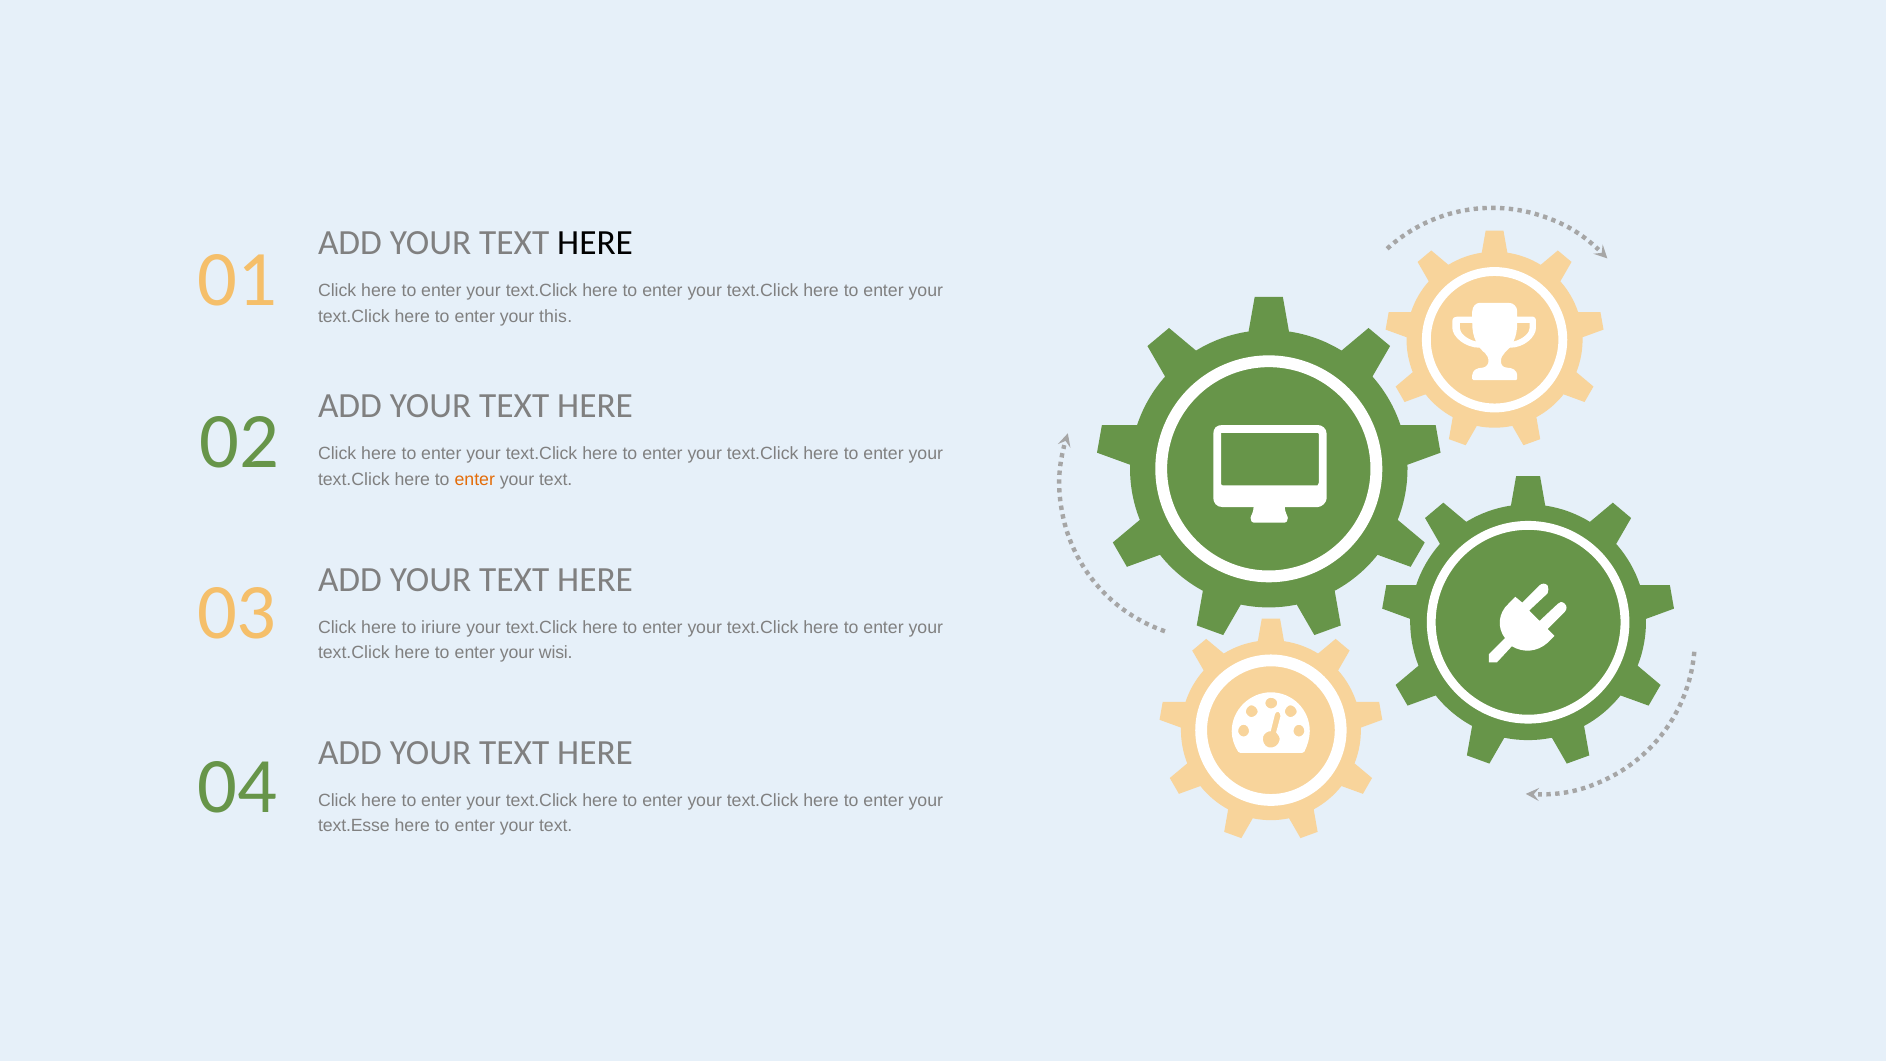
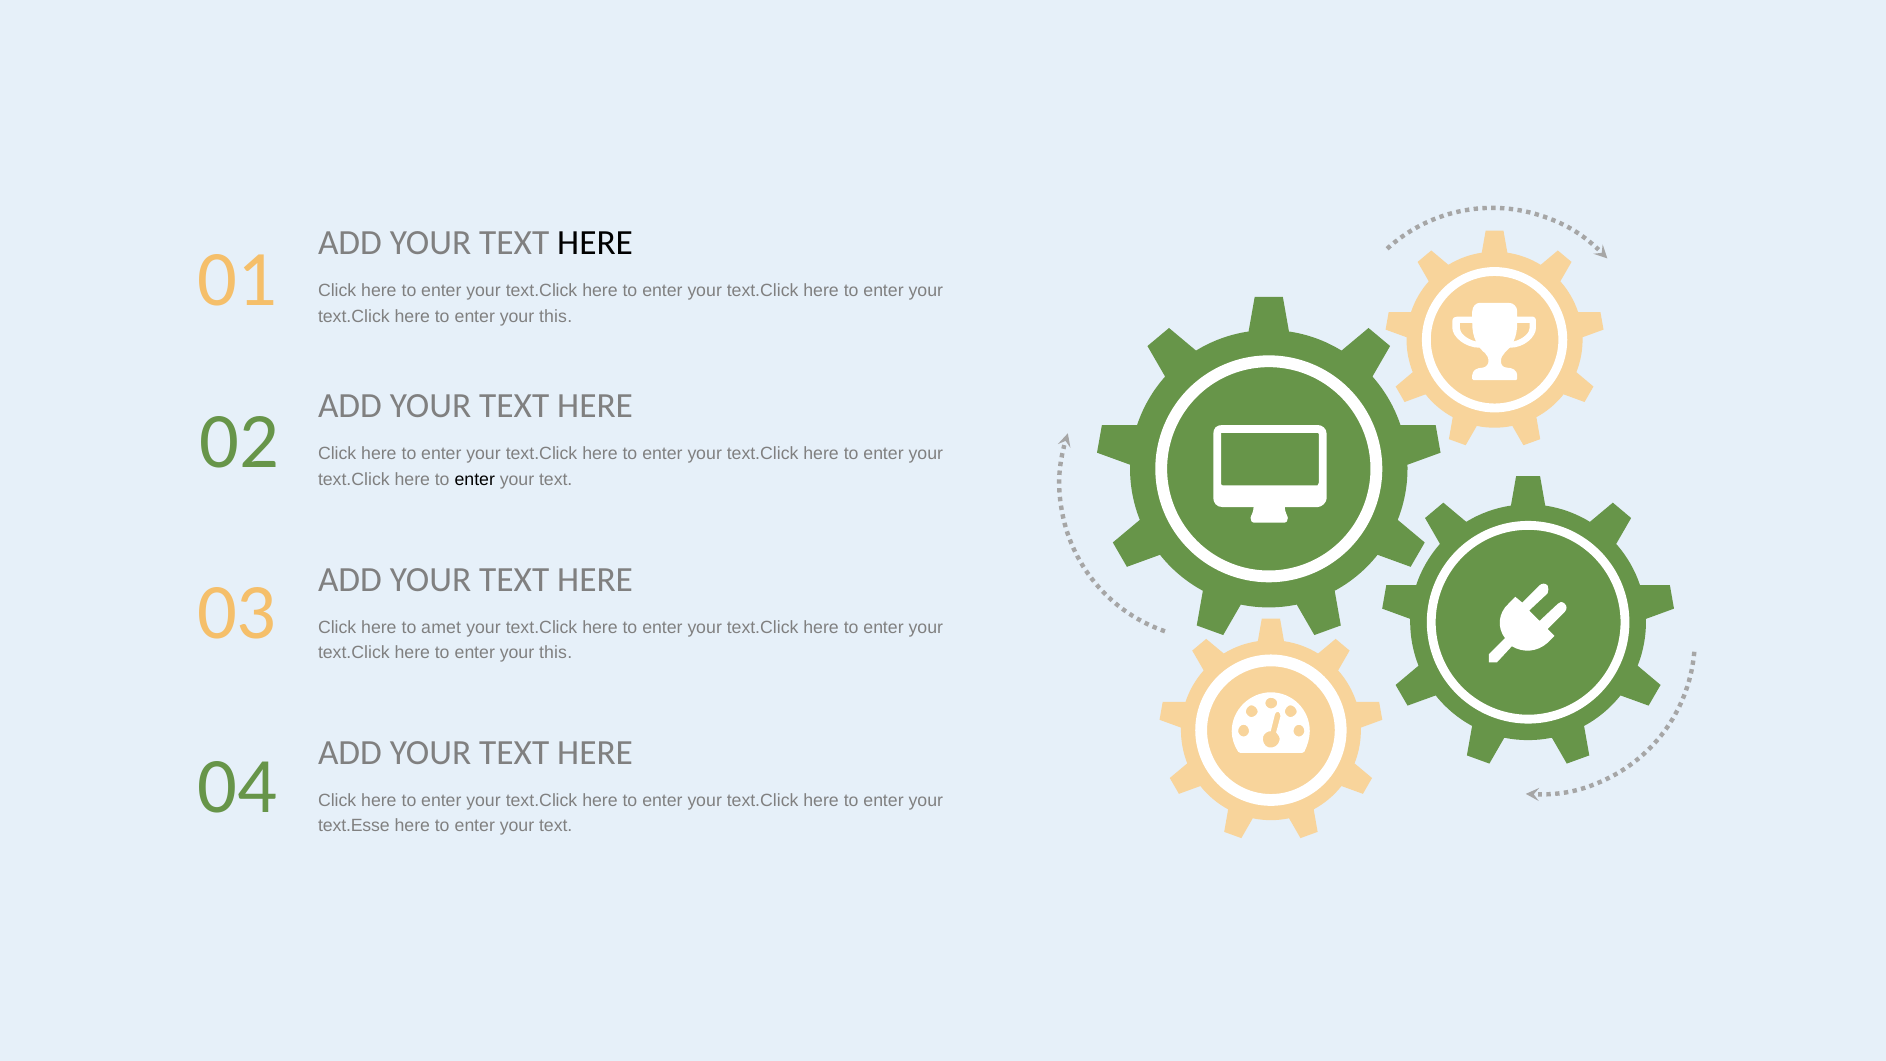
enter at (475, 480) colour: orange -> black
iriure: iriure -> amet
wisi at (556, 653): wisi -> this
